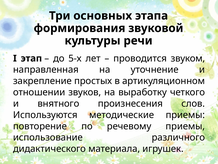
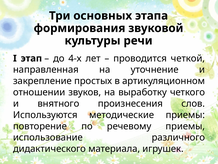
5-х: 5-х -> 4-х
звуком: звуком -> четкой
